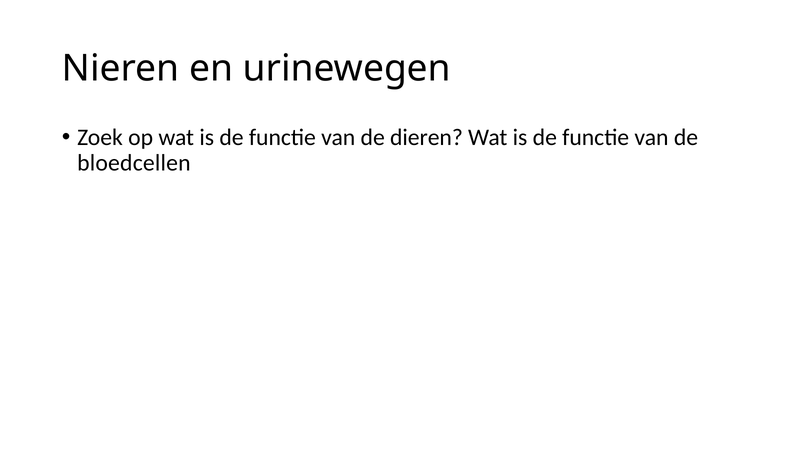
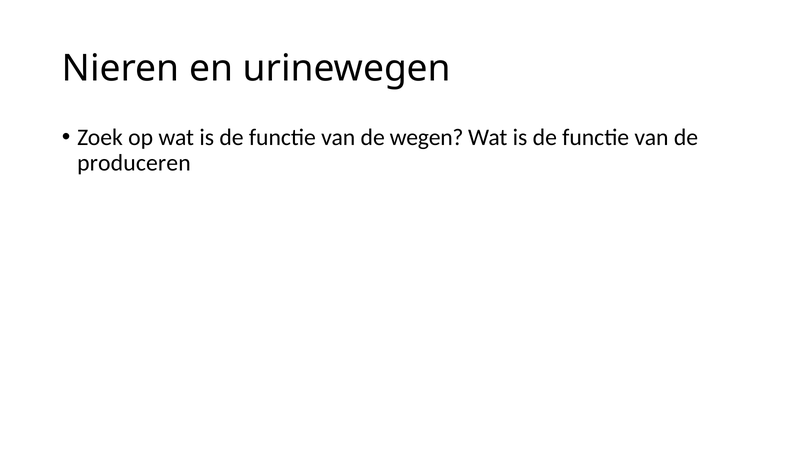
dieren: dieren -> wegen
bloedcellen: bloedcellen -> produceren
